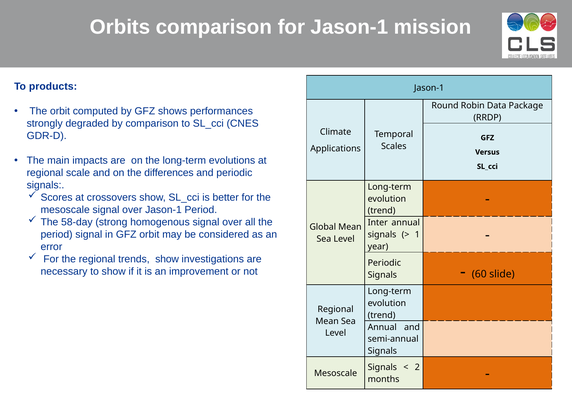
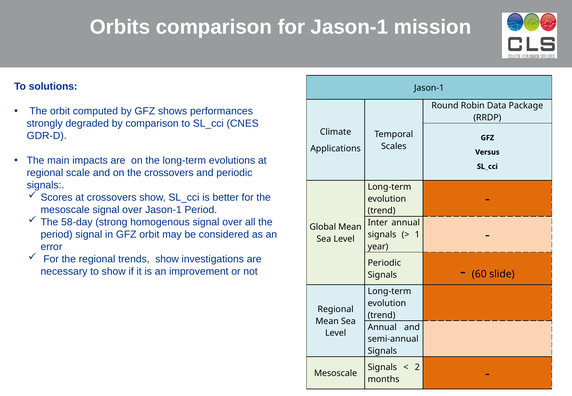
products: products -> solutions
the differences: differences -> crossovers
